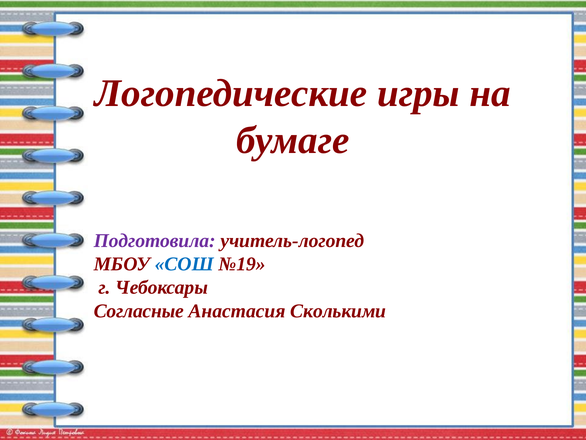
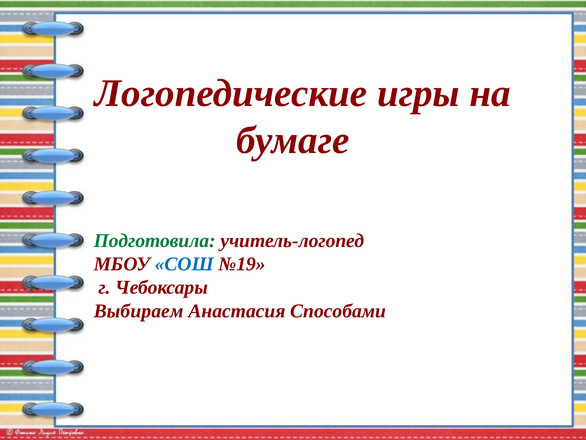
Подготовила colour: purple -> green
Согласные: Согласные -> Выбираем
Сколькими: Сколькими -> Способами
